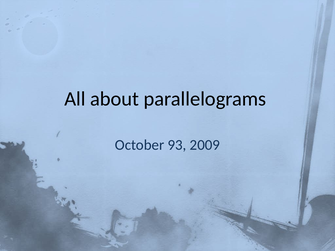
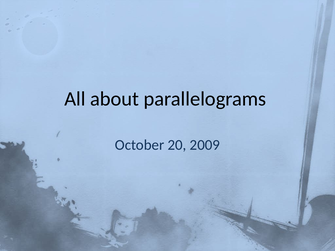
93: 93 -> 20
